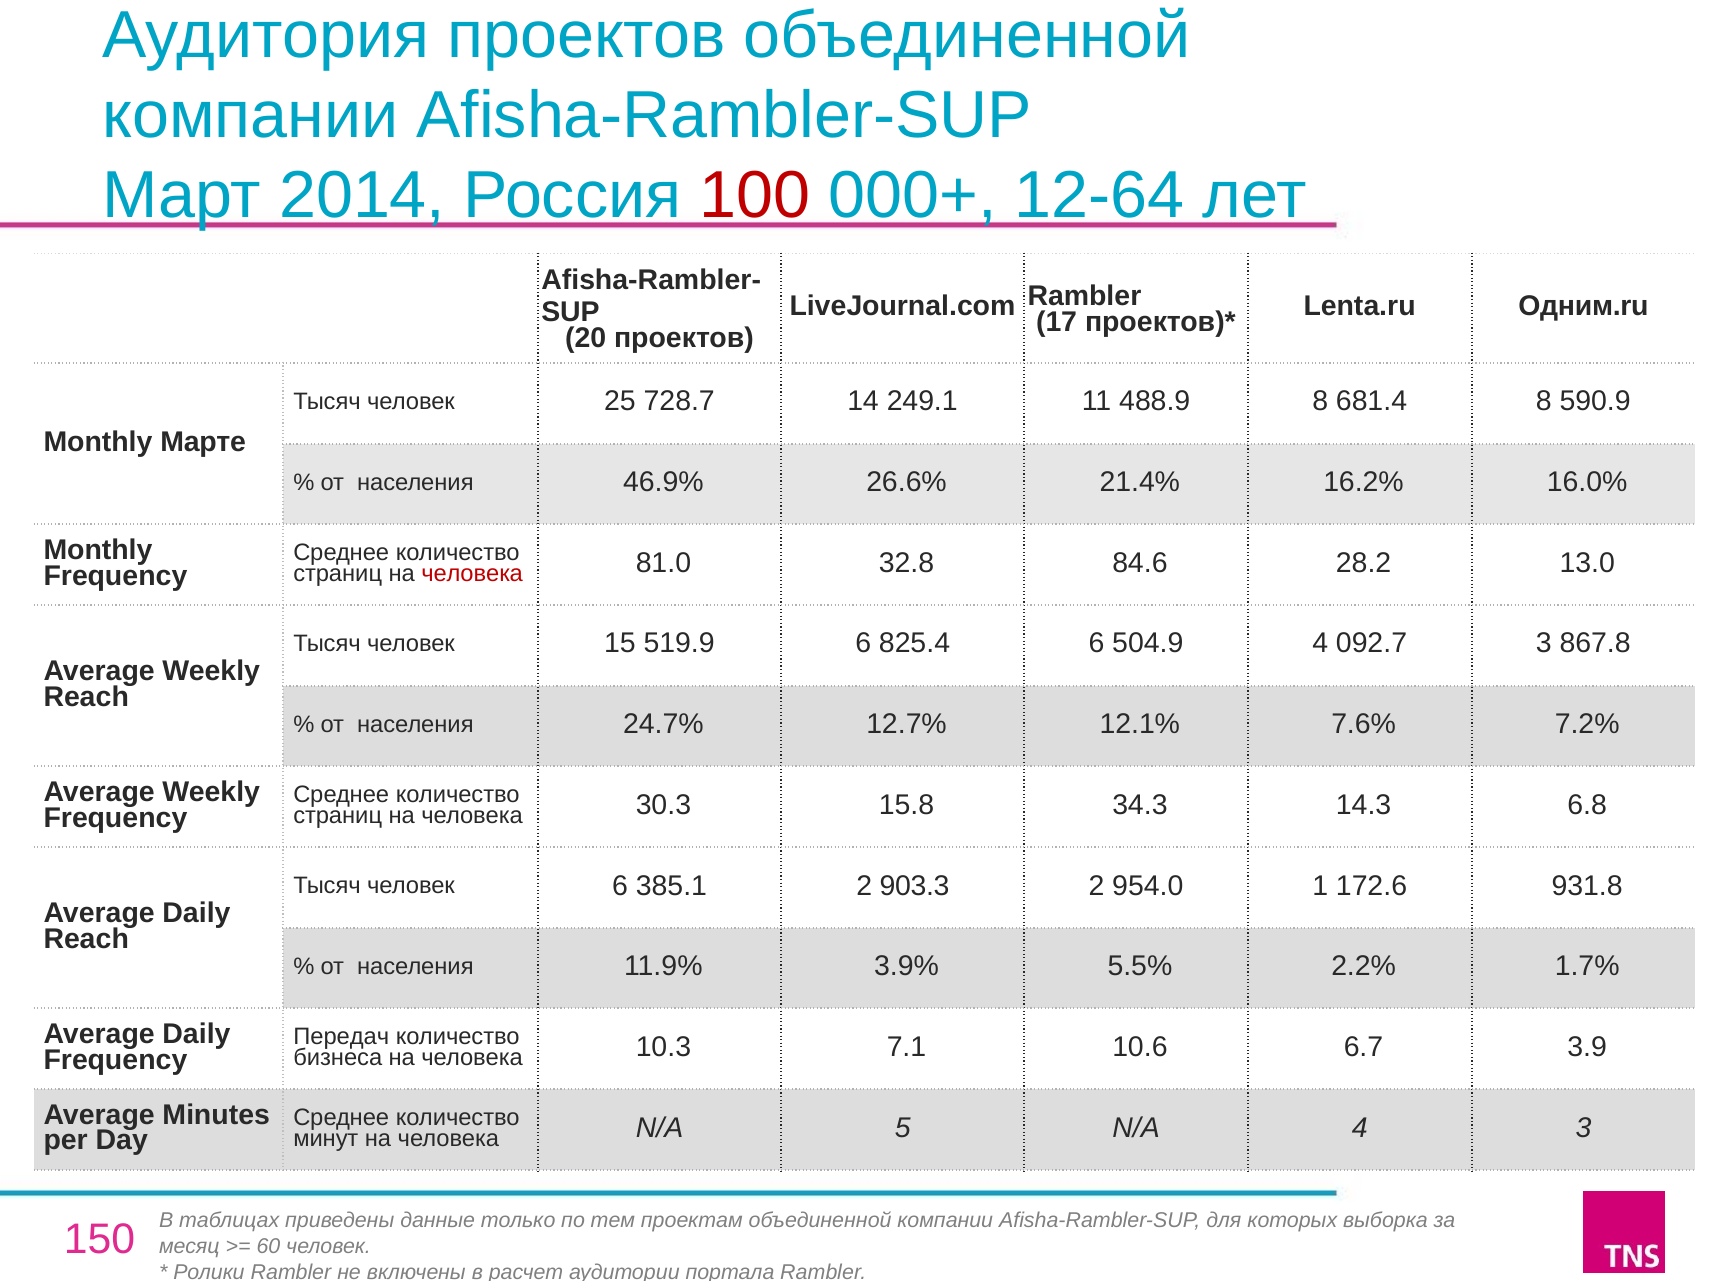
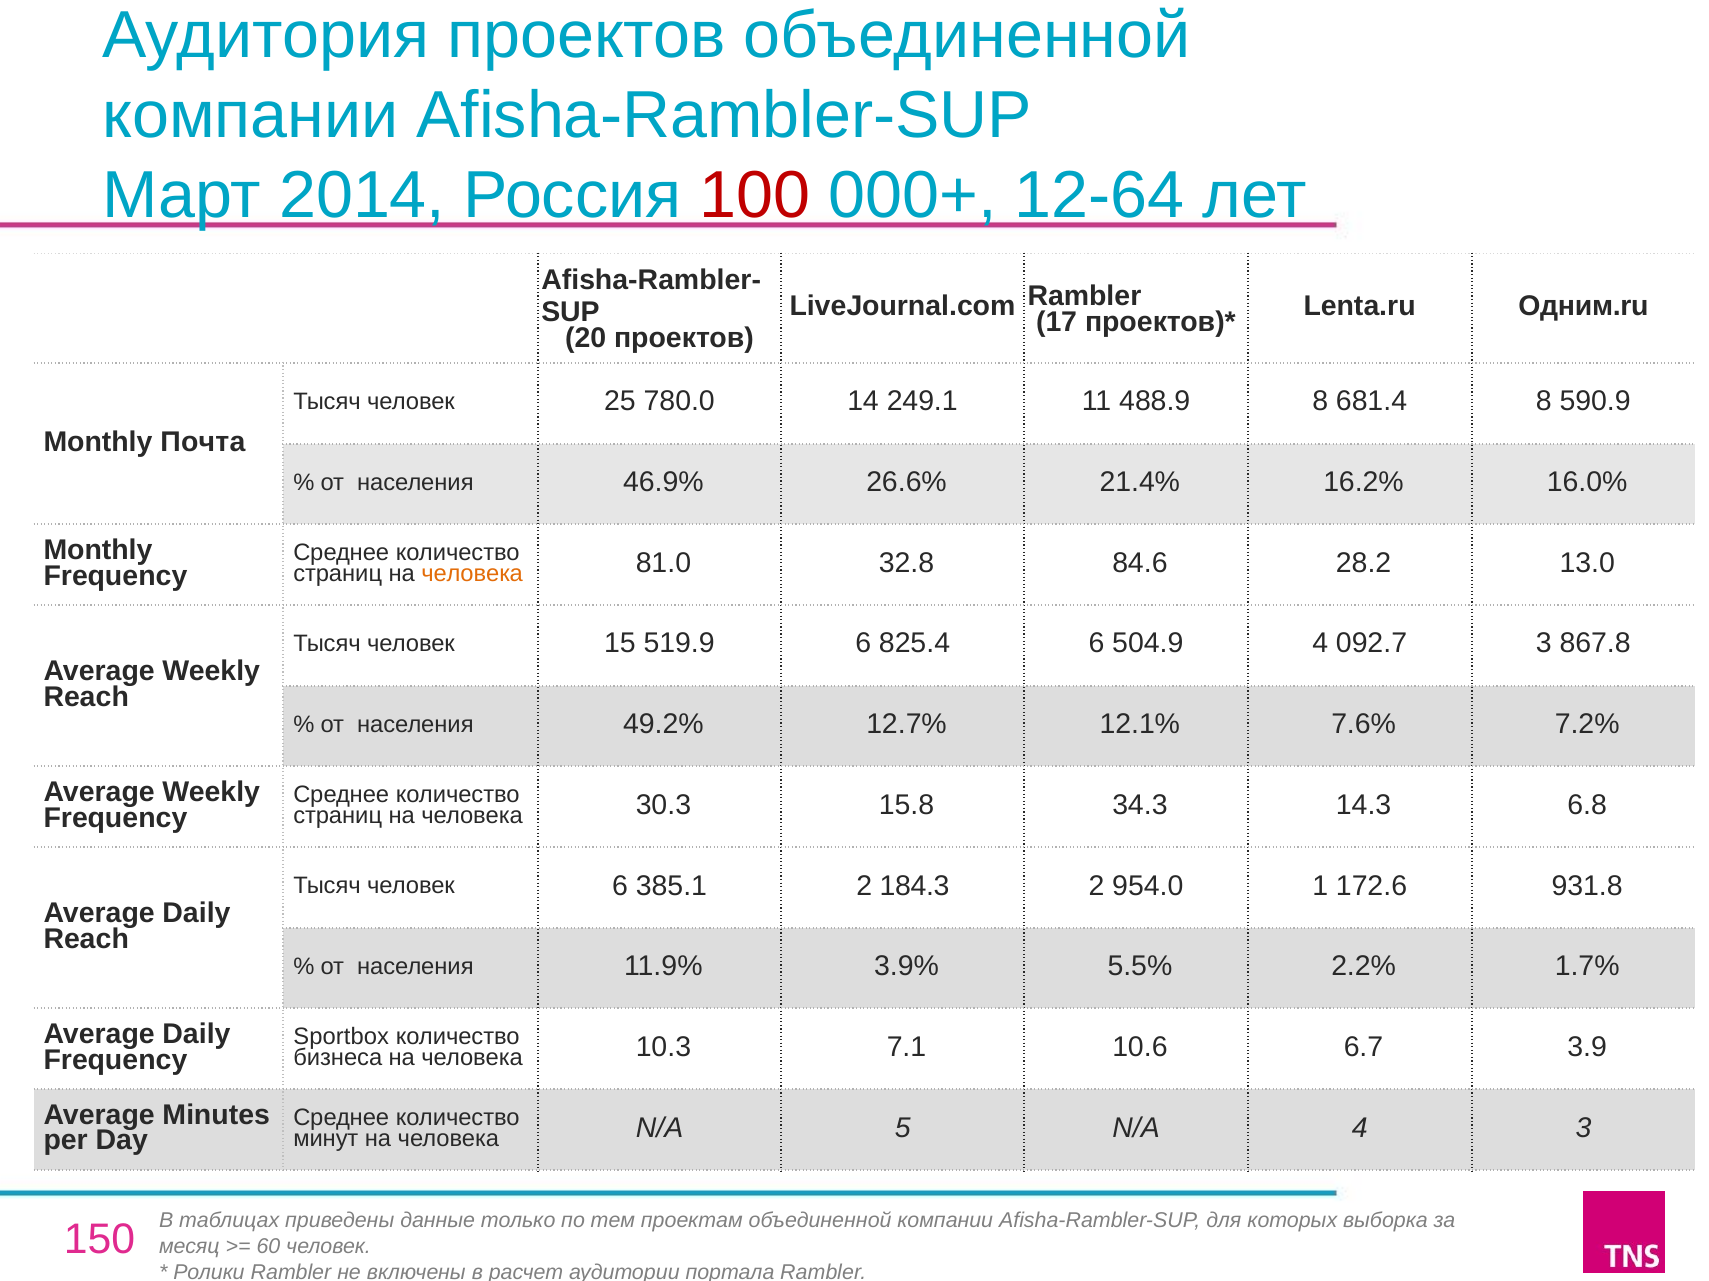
728.7: 728.7 -> 780.0
Марте: Марте -> Почта
человека at (472, 574) colour: red -> orange
24.7%: 24.7% -> 49.2%
903.3: 903.3 -> 184.3
Передач: Передач -> Sportbox
